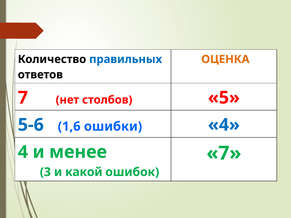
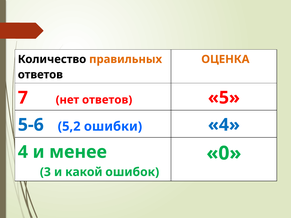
правильных colour: blue -> orange
нет столбов: столбов -> ответов
1,6: 1,6 -> 5,2
7 at (224, 153): 7 -> 0
